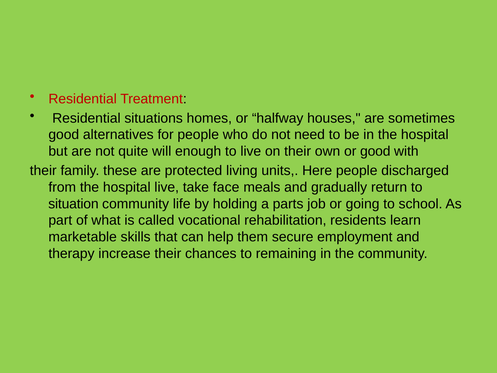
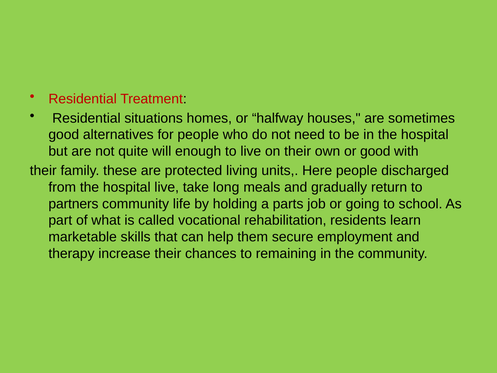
face: face -> long
situation: situation -> partners
